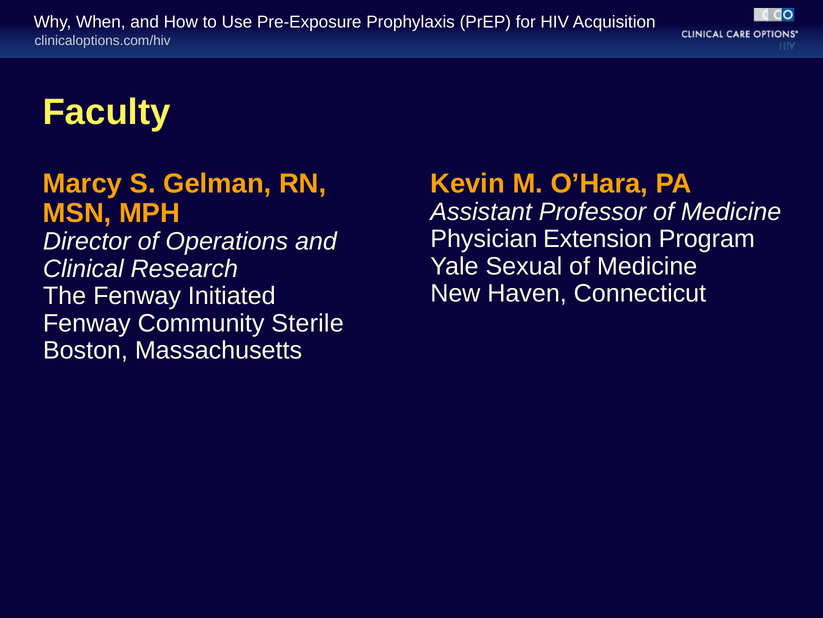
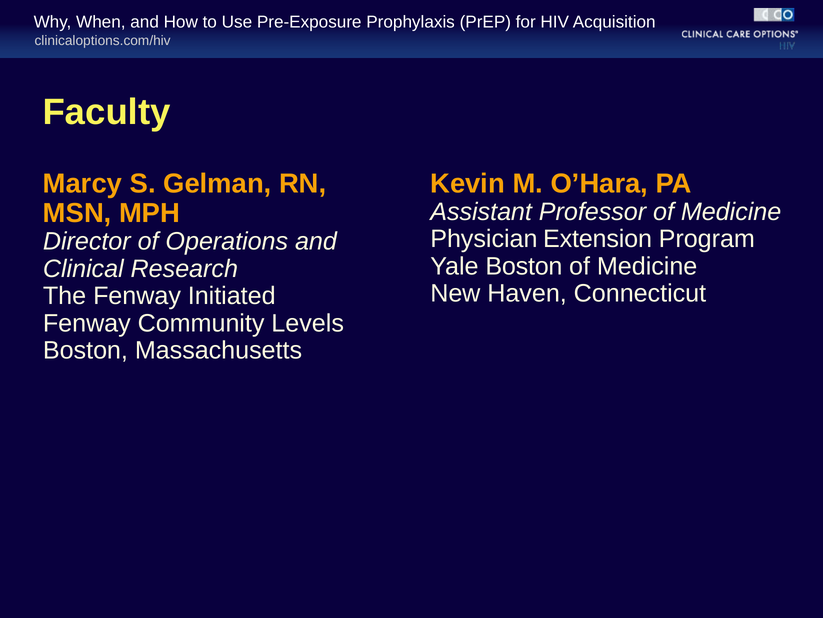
Yale Sexual: Sexual -> Boston
Sterile: Sterile -> Levels
